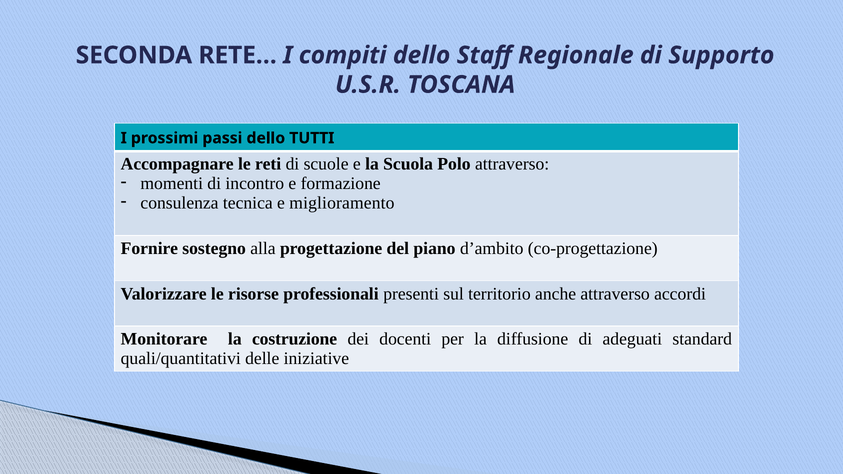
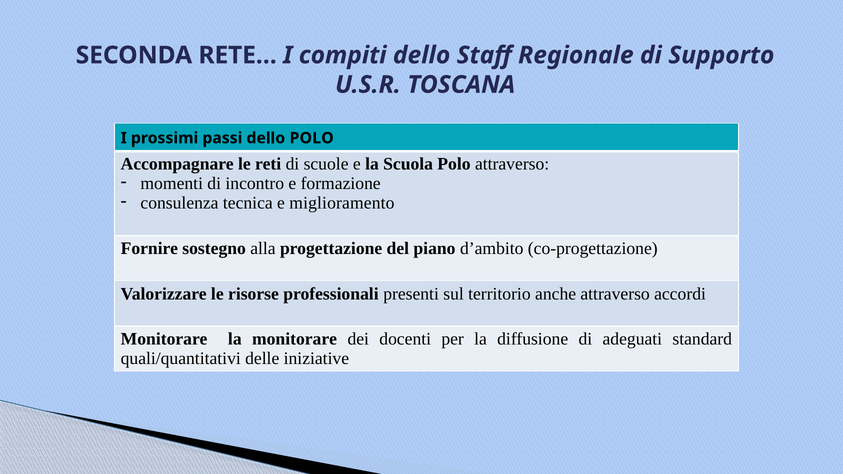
dello TUTTI: TUTTI -> POLO
la costruzione: costruzione -> monitorare
